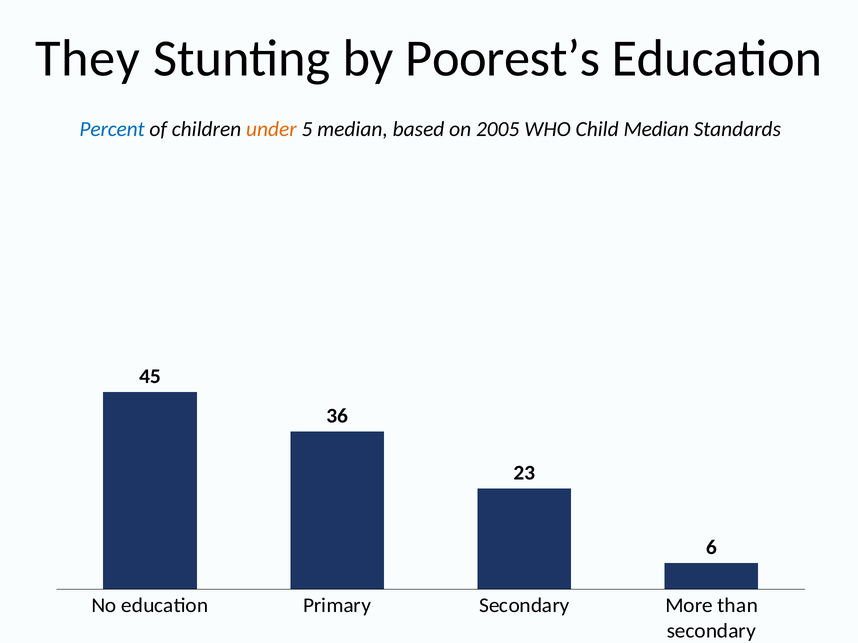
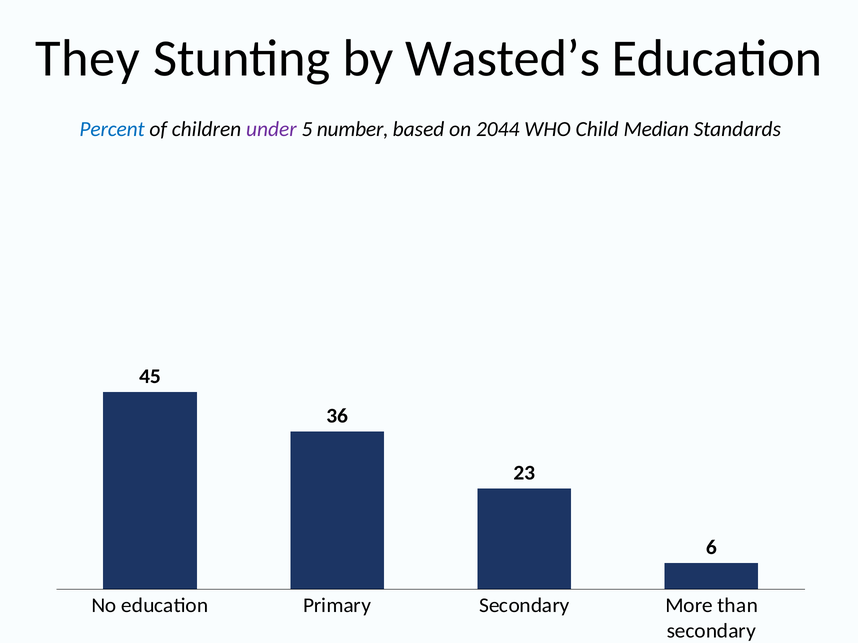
Poorest’s: Poorest’s -> Wasted’s
under colour: orange -> purple
5 median: median -> number
2005: 2005 -> 2044
